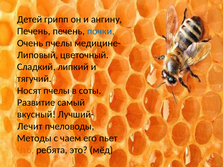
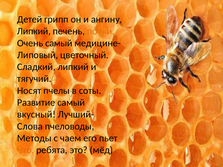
Печень at (34, 31): Печень -> Липкий
почки colour: blue -> orange
Очень пчелы: пчелы -> самый
Лечит: Лечит -> Слова
